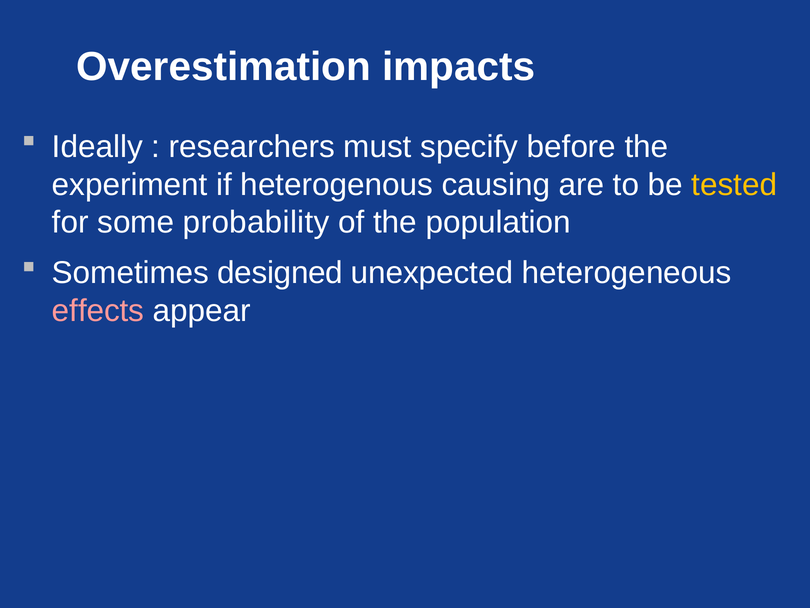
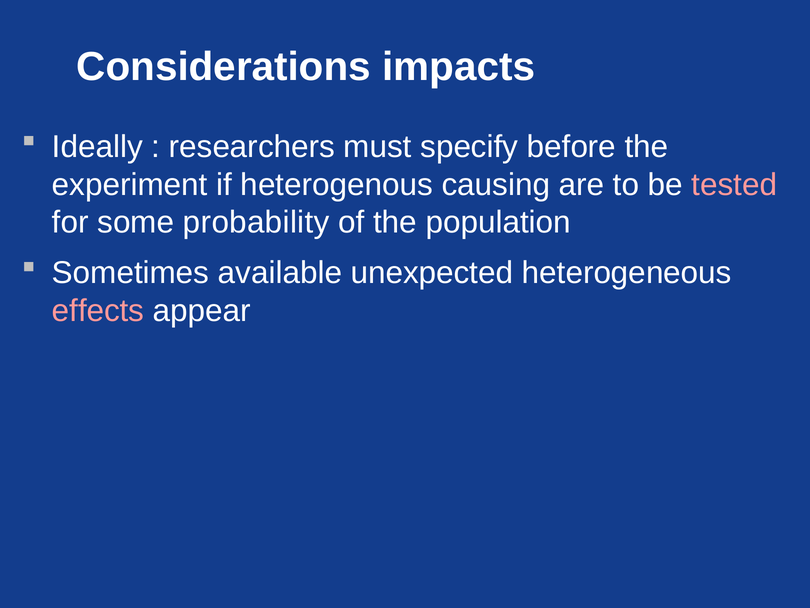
Overestimation: Overestimation -> Considerations
tested colour: yellow -> pink
designed: designed -> available
